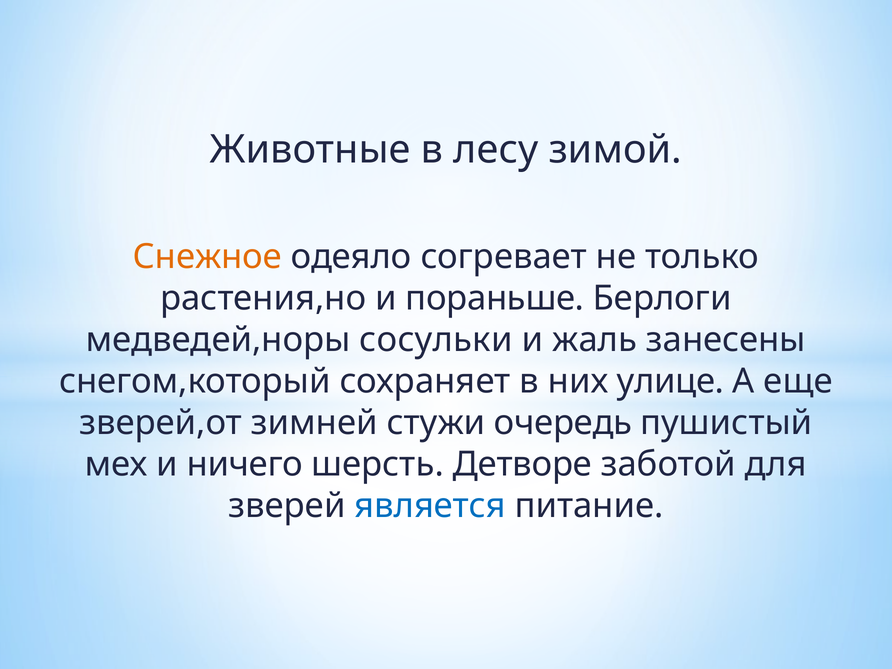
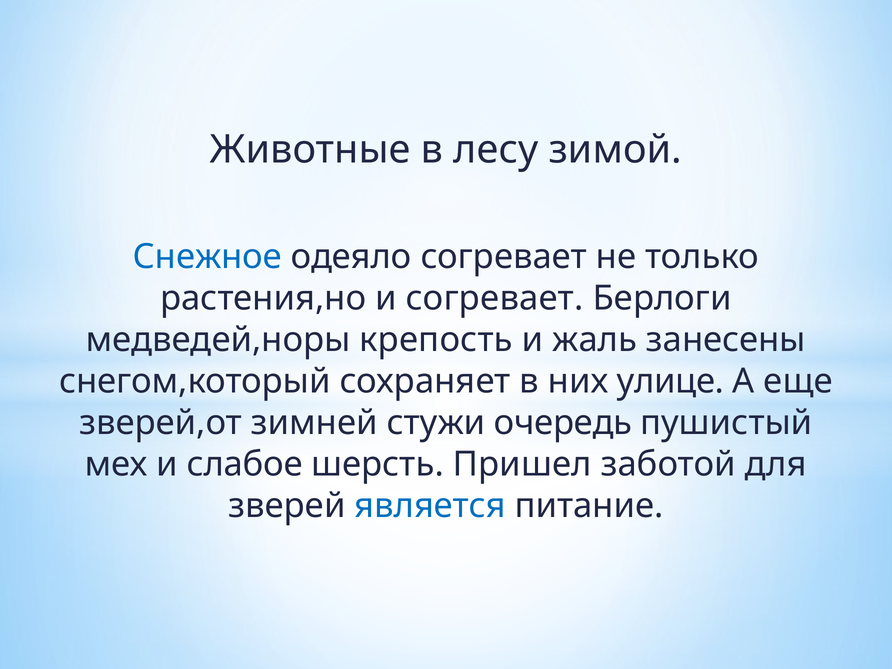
Снежное colour: orange -> blue
и пораньше: пораньше -> согревает
сосульки: сосульки -> крепость
ничего: ничего -> слабое
Детворе: Детворе -> Пришел
